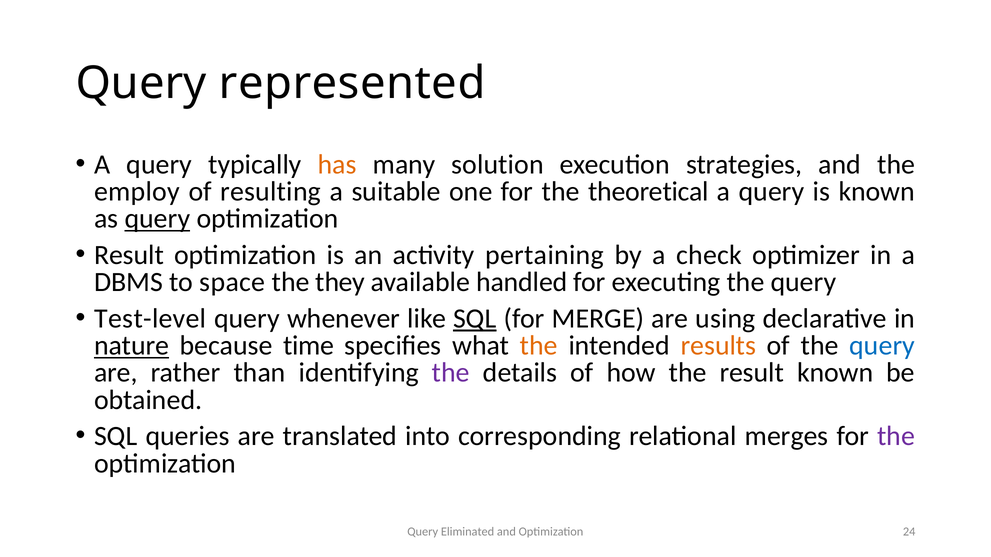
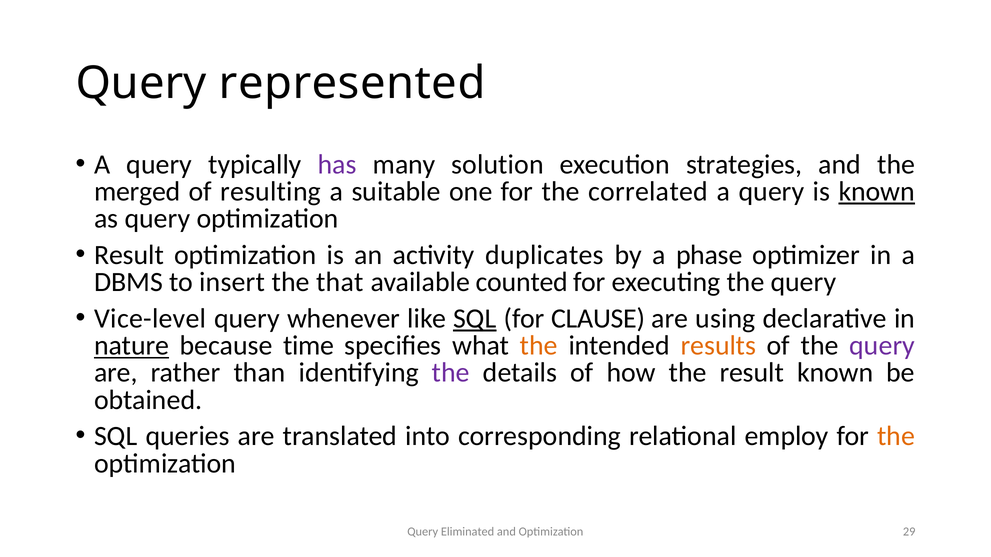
has colour: orange -> purple
employ: employ -> merged
theoretical: theoretical -> correlated
known at (877, 192) underline: none -> present
query at (157, 219) underline: present -> none
pertaining: pertaining -> duplicates
check: check -> phase
space: space -> insert
they: they -> that
handled: handled -> counted
Test-level: Test-level -> Vice-level
MERGE: MERGE -> CLAUSE
query at (882, 346) colour: blue -> purple
merges: merges -> employ
the at (896, 437) colour: purple -> orange
24: 24 -> 29
